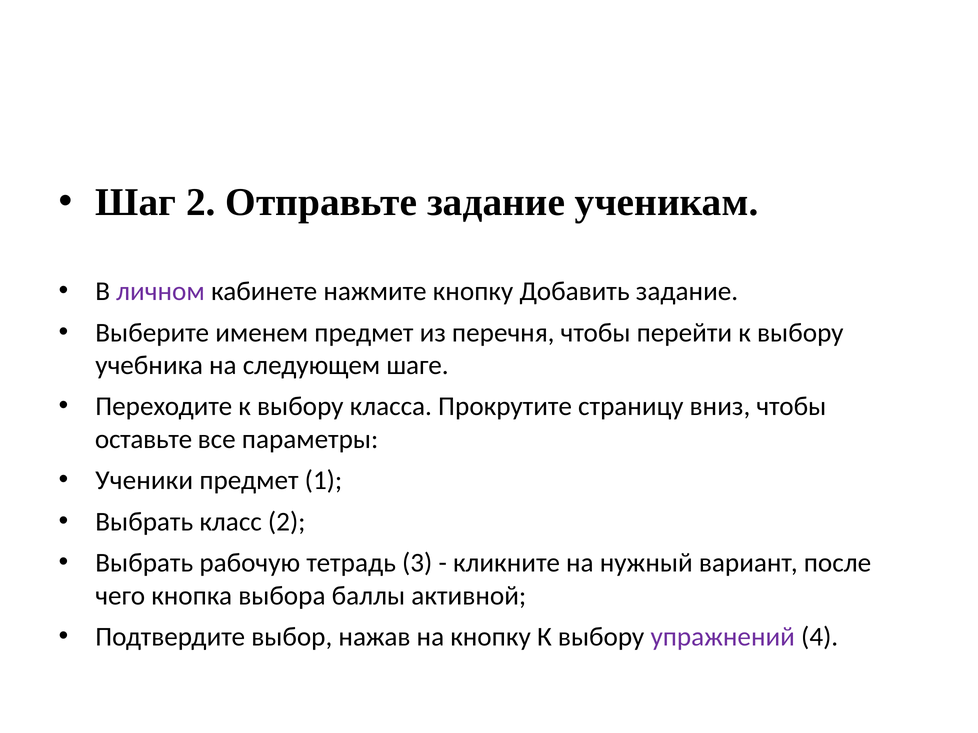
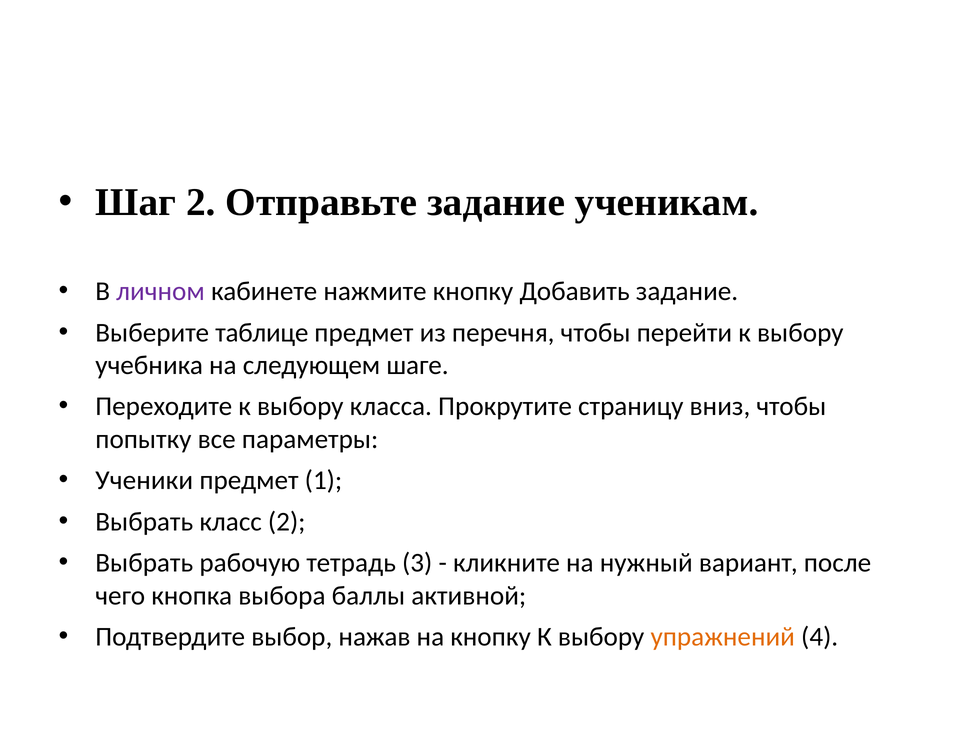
именем: именем -> таблице
оставьте: оставьте -> попытку
упражнений colour: purple -> orange
